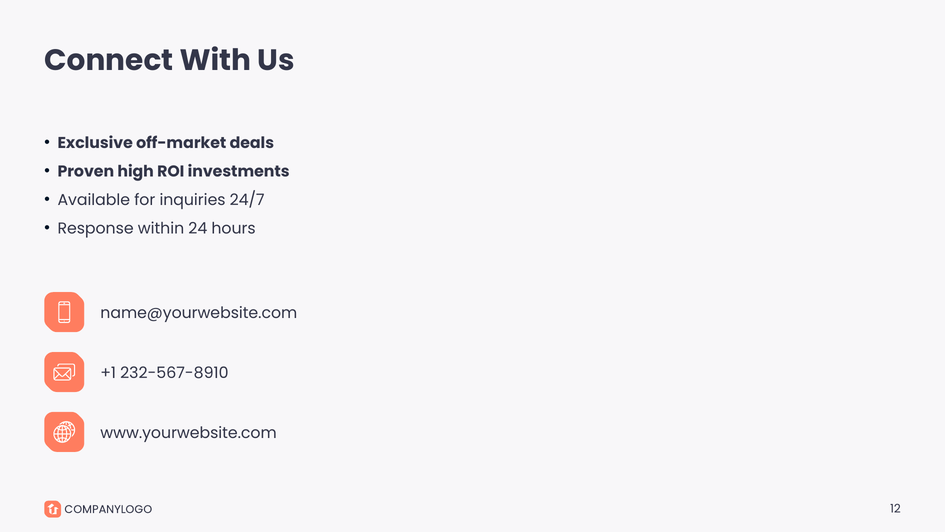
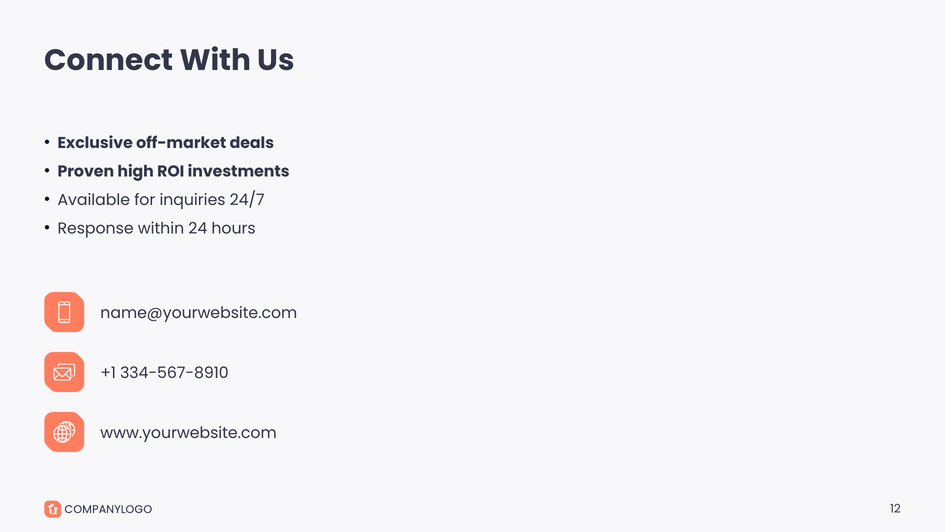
232-567-8910: 232-567-8910 -> 334-567-8910
